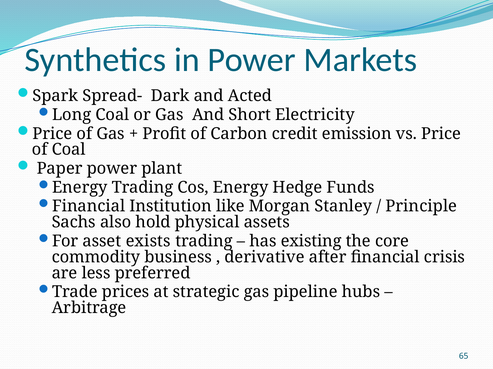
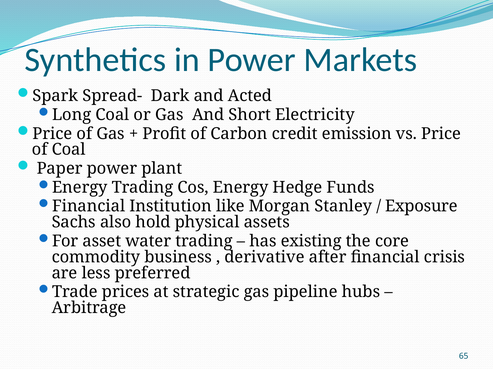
Principle: Principle -> Exposure
exists: exists -> water
